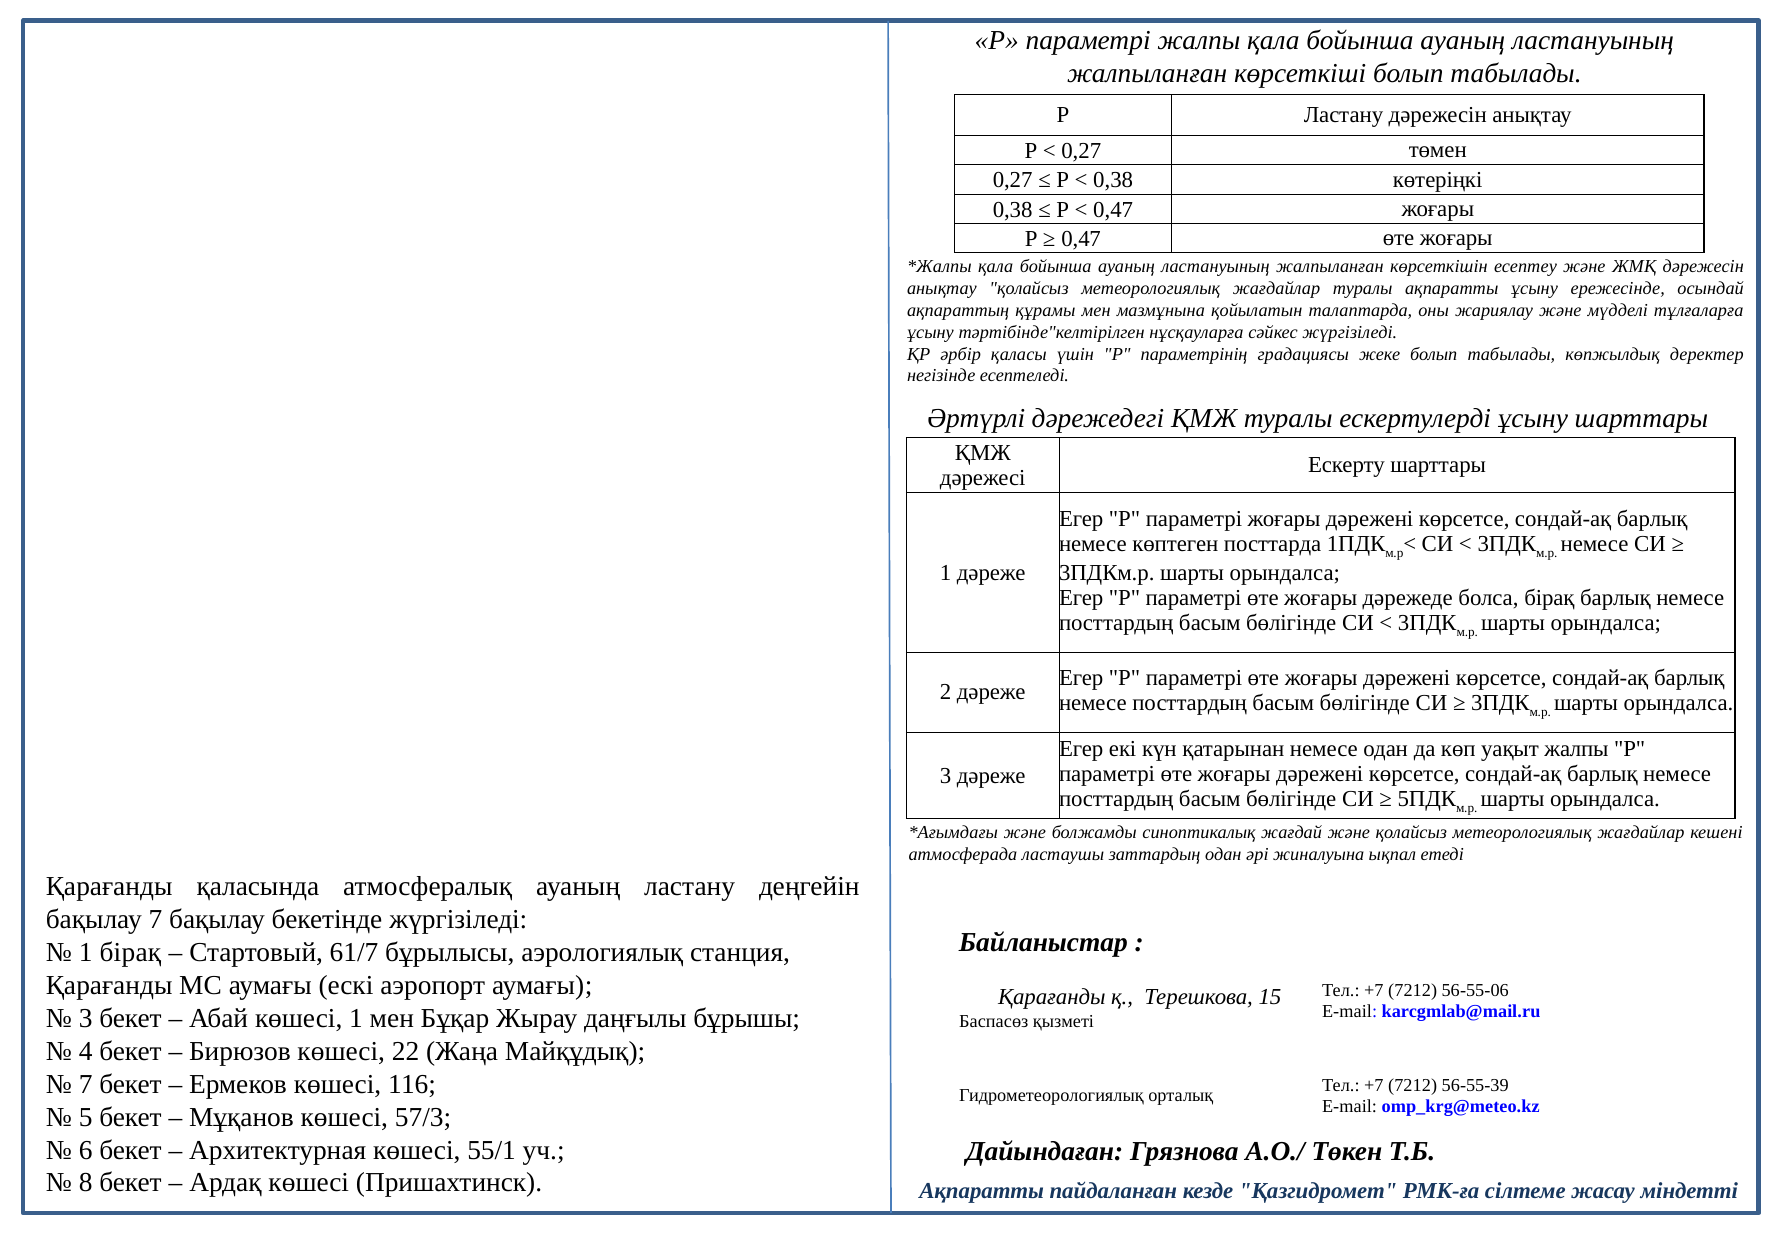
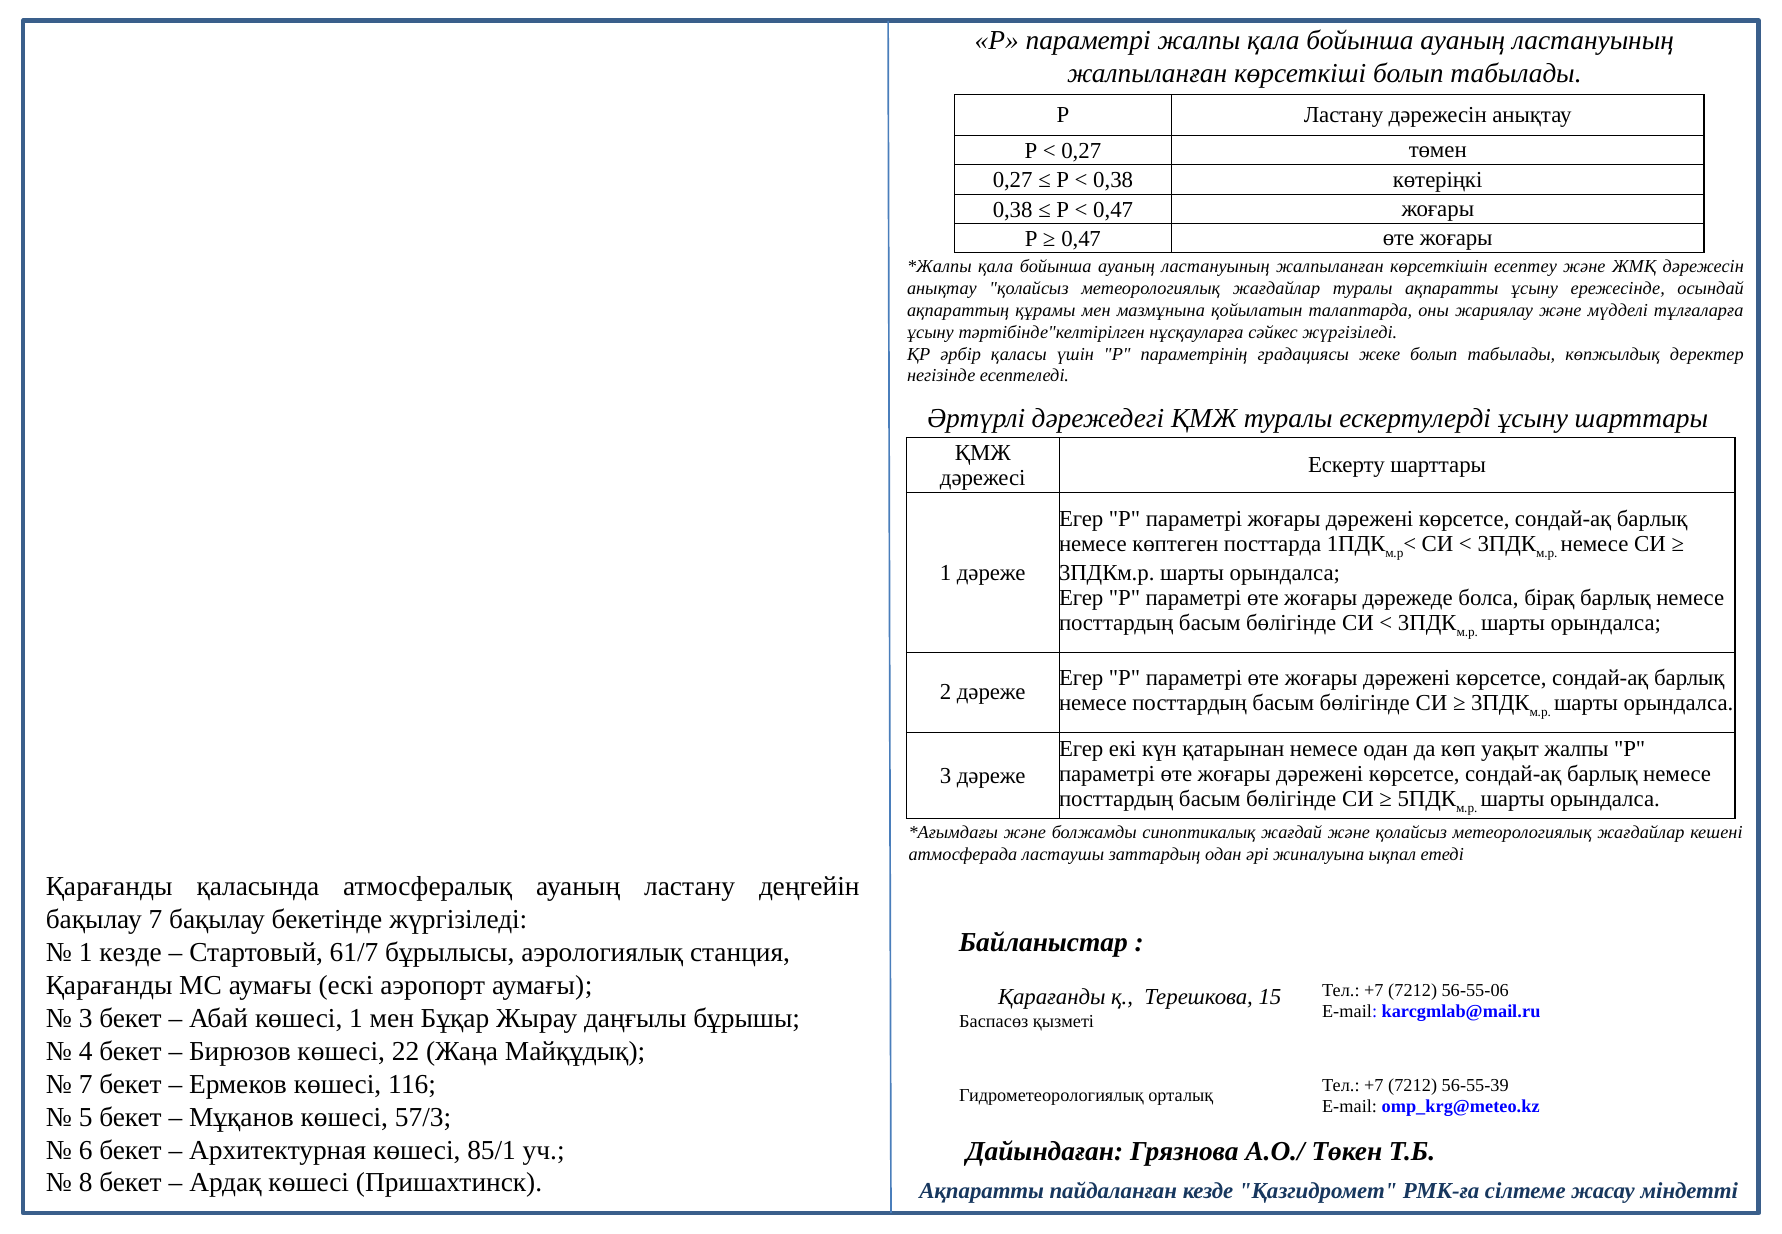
1 бірақ: бірақ -> кезде
55/1: 55/1 -> 85/1
